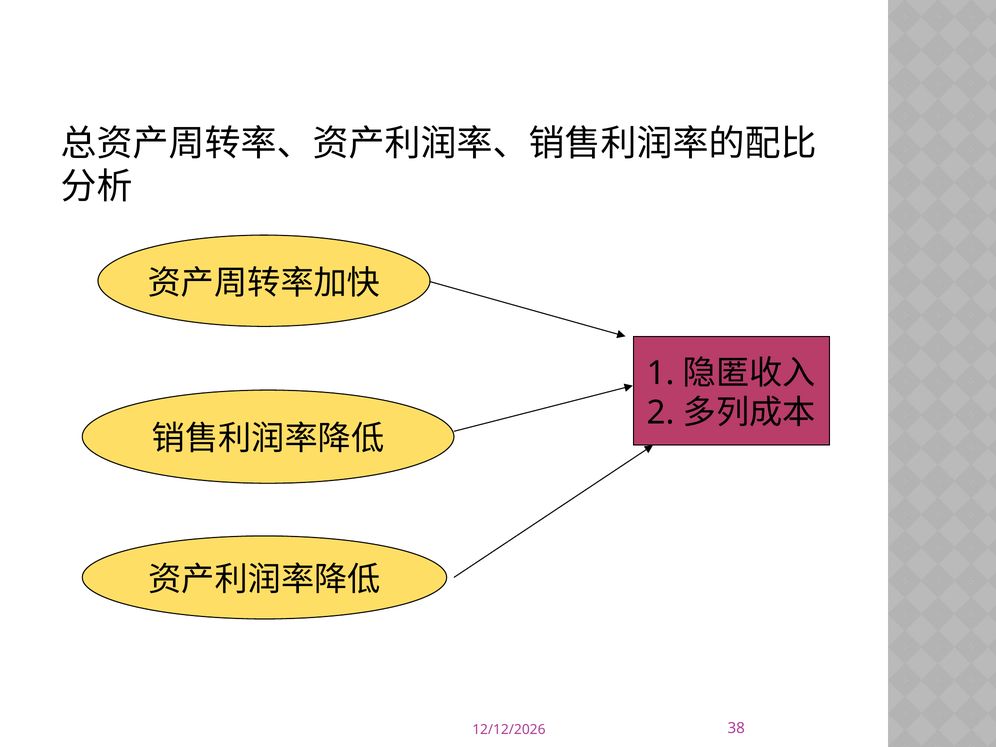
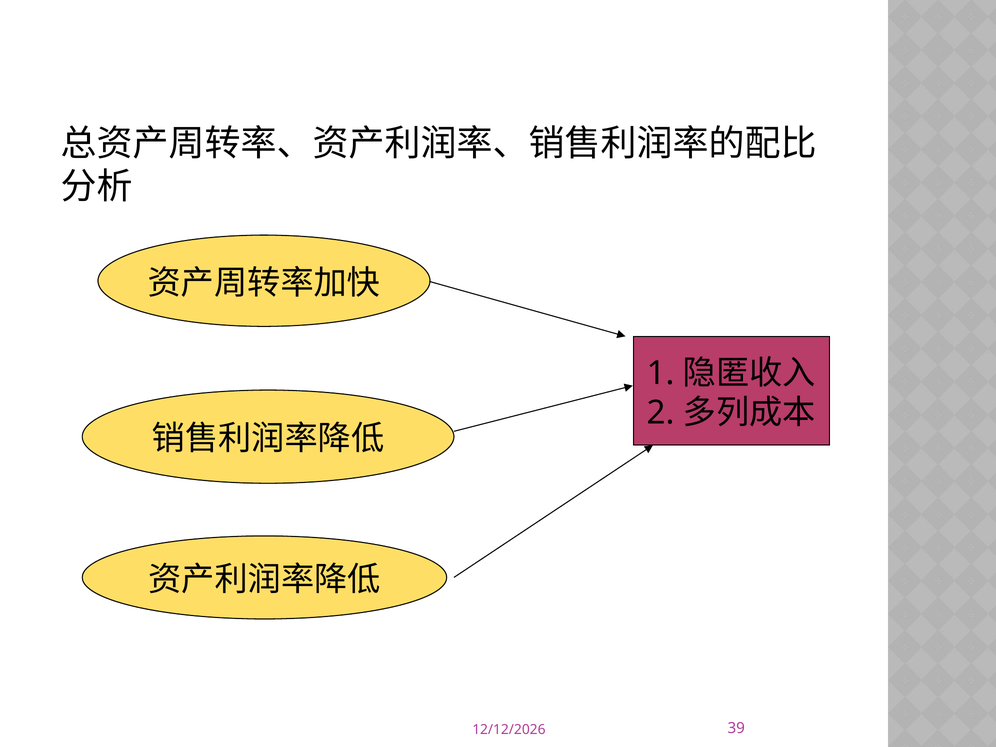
38: 38 -> 39
